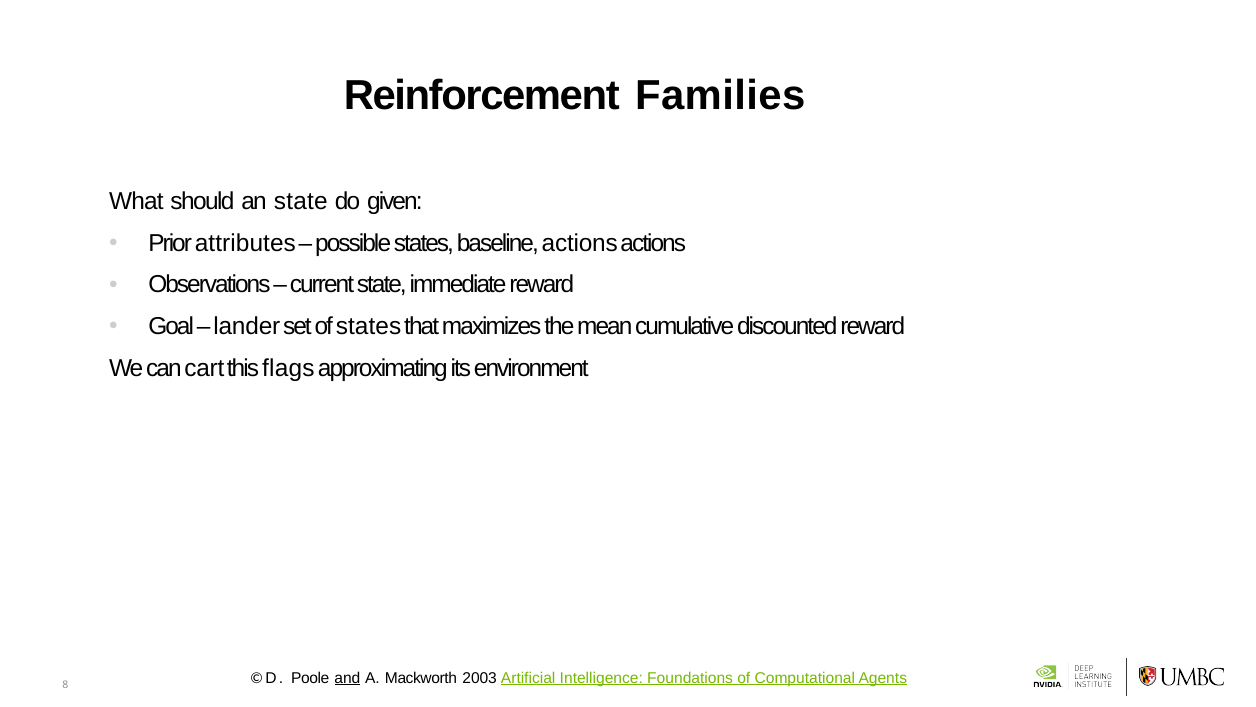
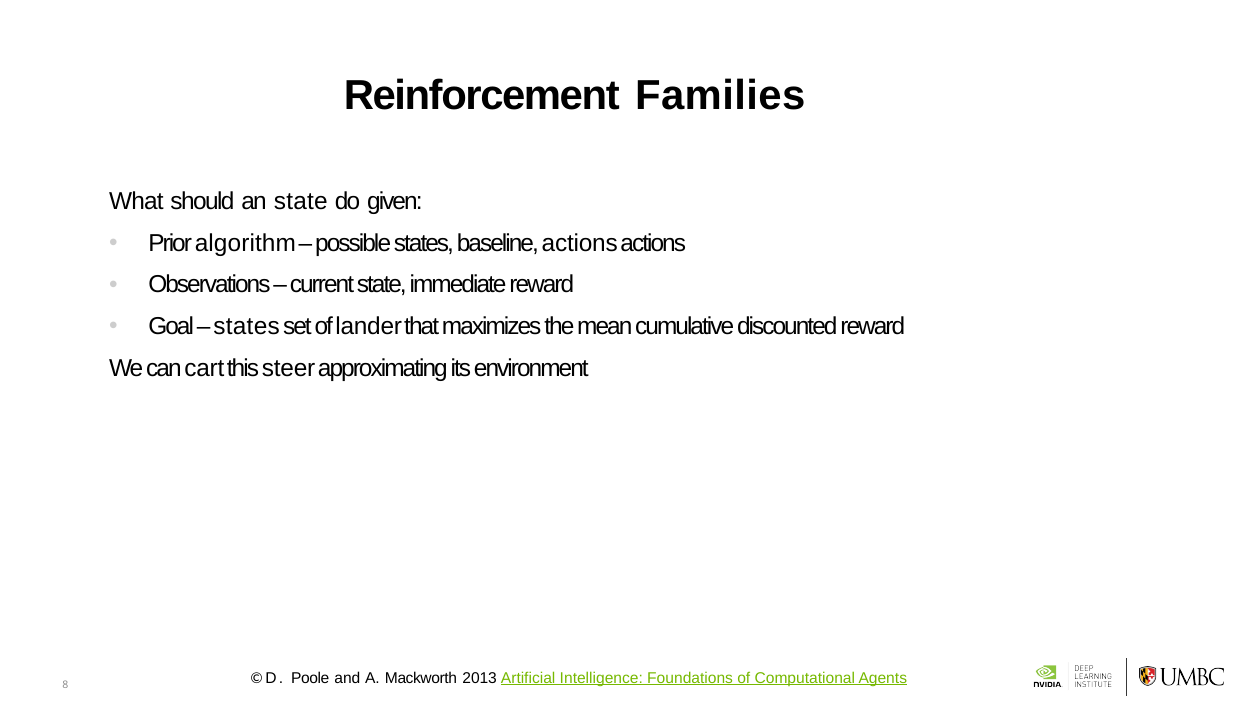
attributes: attributes -> algorithm
lander at (247, 327): lander -> states
of states: states -> lander
flags: flags -> steer
and underline: present -> none
2003: 2003 -> 2013
